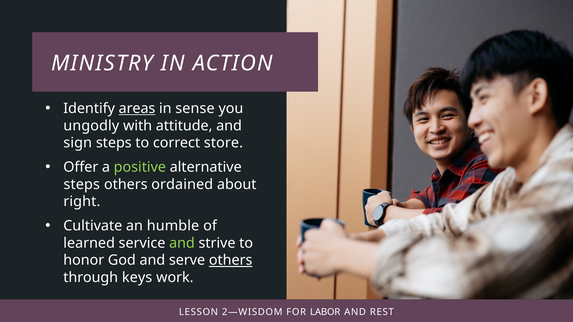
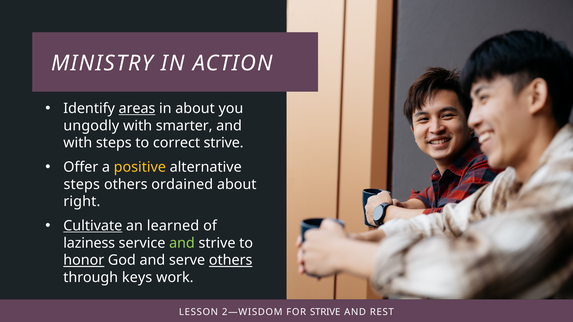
in sense: sense -> about
attitude: attitude -> smarter
sign at (78, 143): sign -> with
correct store: store -> strive
positive colour: light green -> yellow
Cultivate underline: none -> present
humble: humble -> learned
learned: learned -> laziness
honor underline: none -> present
LABOR at (325, 312): LABOR -> STRIVE
